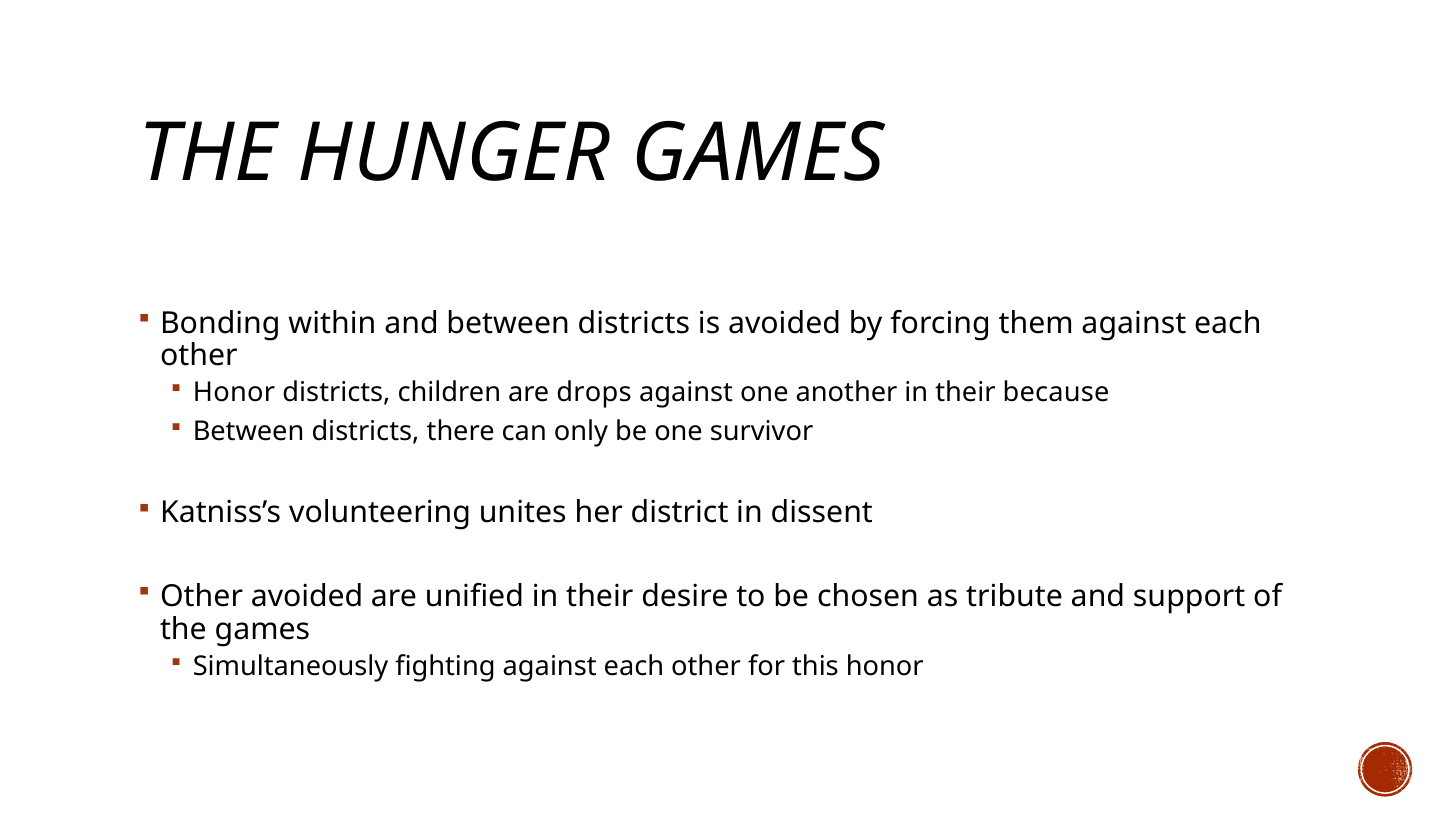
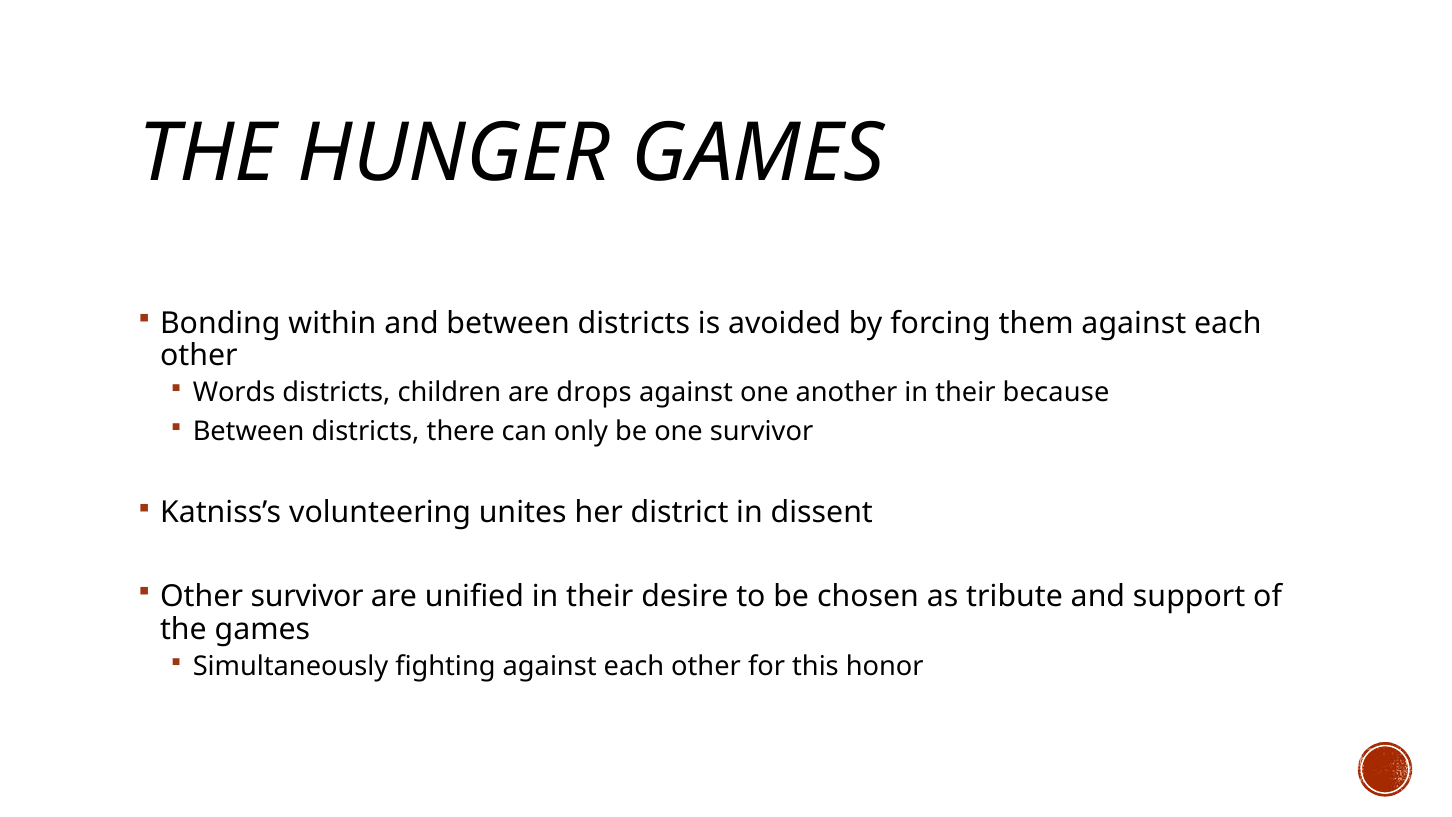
Honor at (234, 393): Honor -> Words
Other avoided: avoided -> survivor
